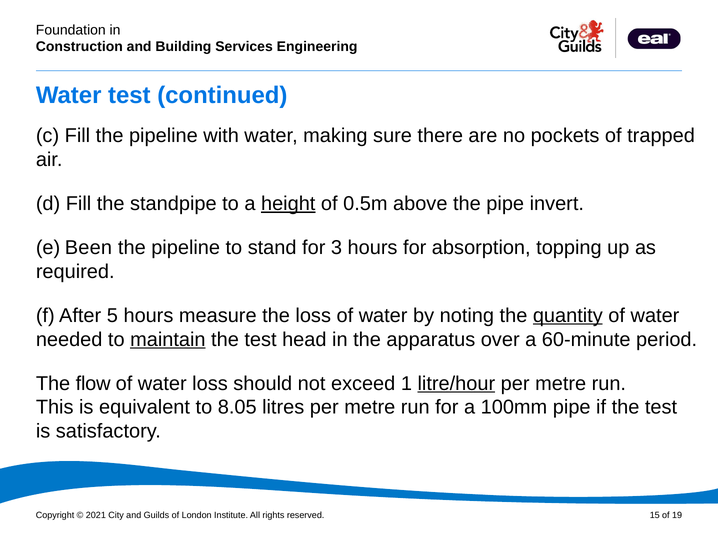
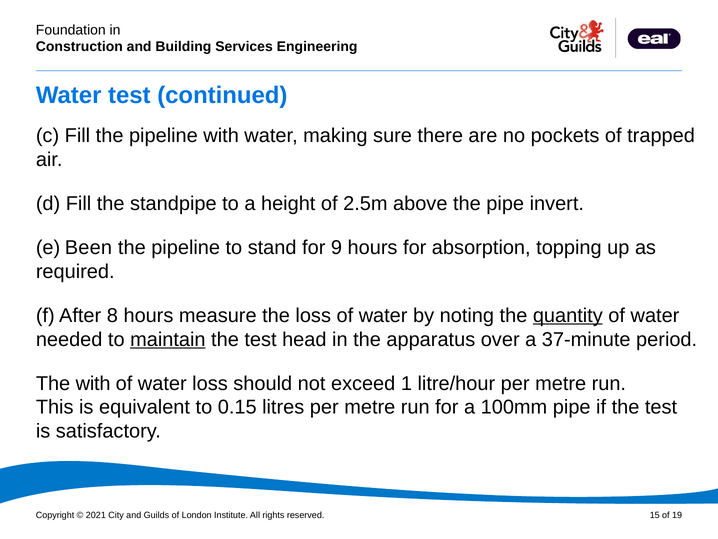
height underline: present -> none
0.5m: 0.5m -> 2.5m
3: 3 -> 9
5: 5 -> 8
60-minute: 60-minute -> 37-minute
The flow: flow -> with
litre/hour underline: present -> none
8.05: 8.05 -> 0.15
